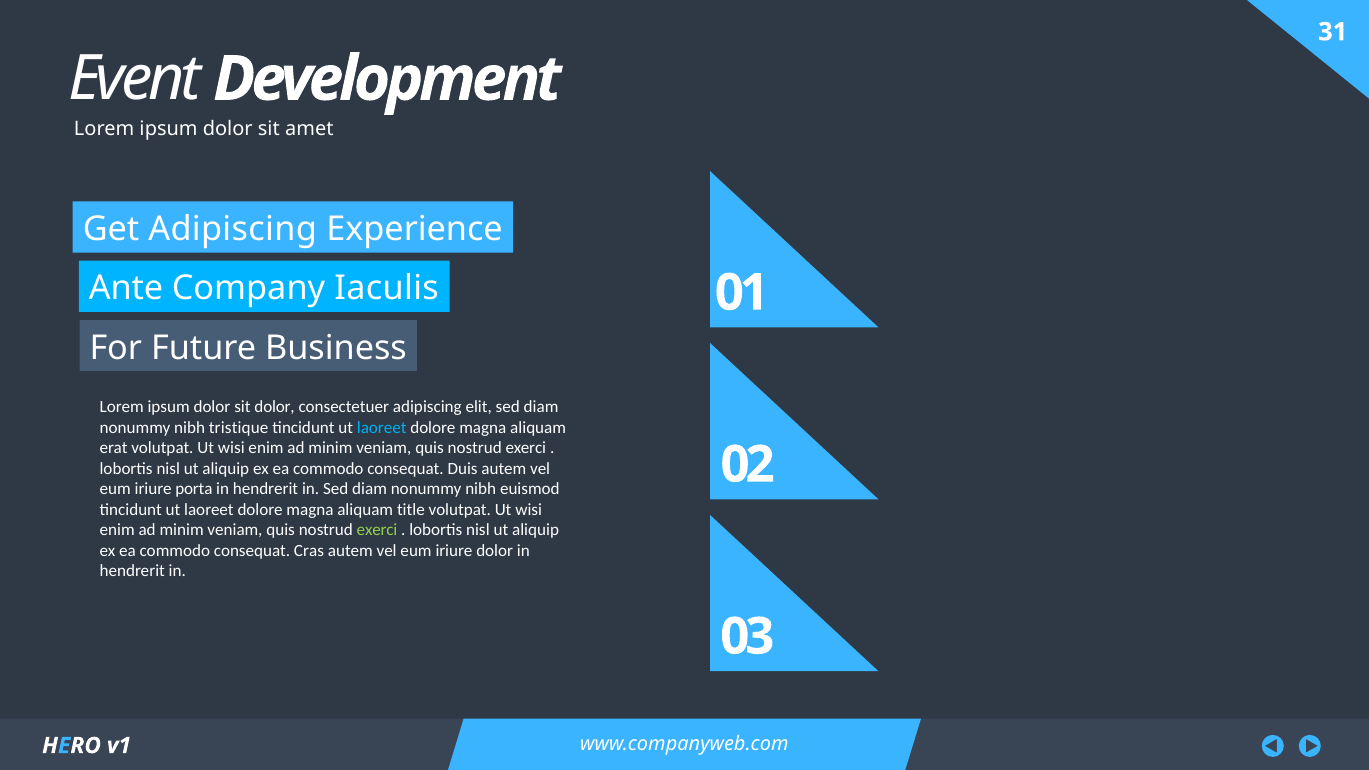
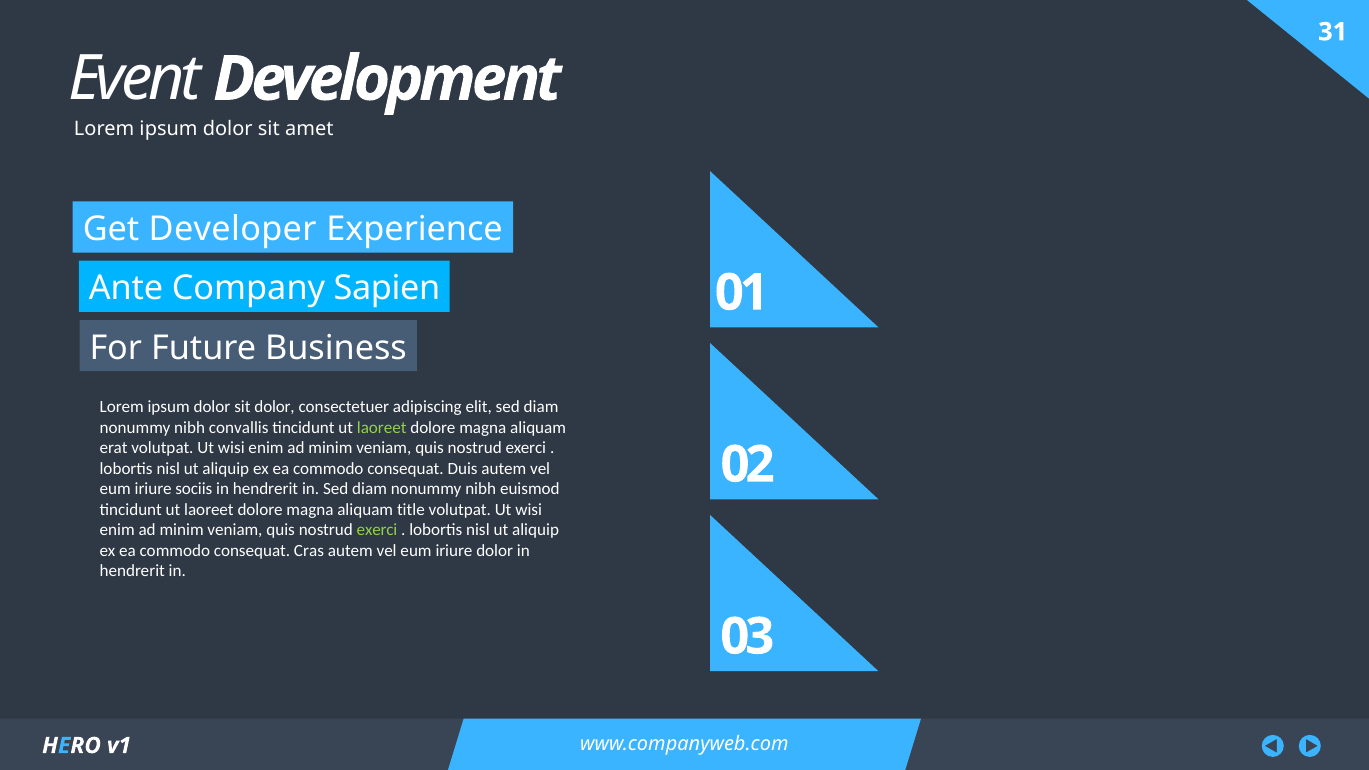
Get Adipiscing: Adipiscing -> Developer
Iaculis: Iaculis -> Sapien
tristique: tristique -> convallis
laoreet at (382, 427) colour: light blue -> light green
porta: porta -> sociis
